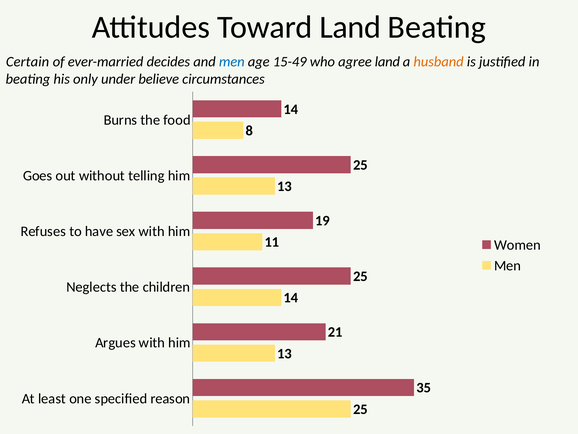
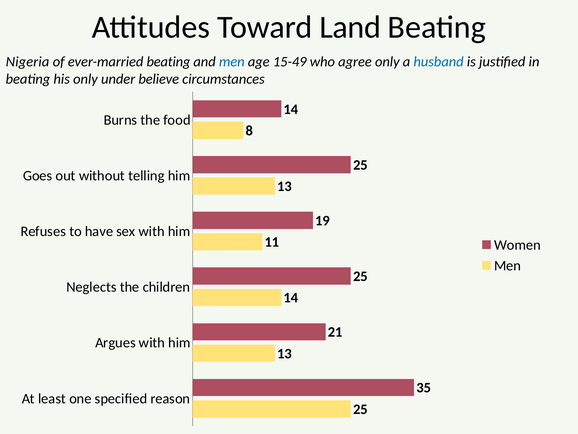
Certain: Certain -> Nigeria
ever-married decides: decides -> beating
agree land: land -> only
husband colour: orange -> blue
